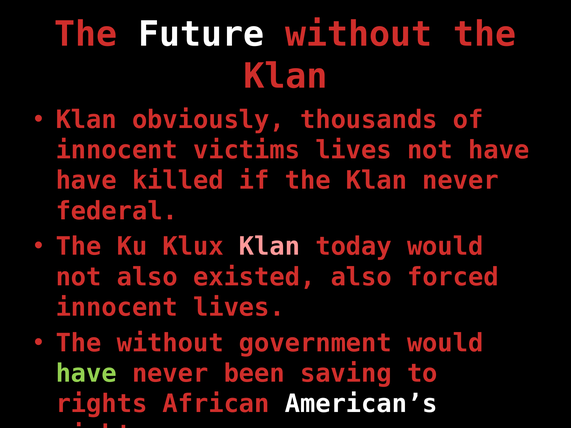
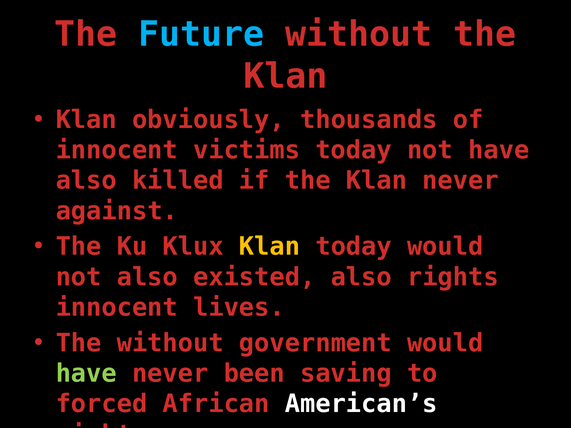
Future colour: white -> light blue
victims lives: lives -> today
have at (86, 181): have -> also
federal: federal -> against
Klan at (270, 247) colour: pink -> yellow
also forced: forced -> rights
rights at (101, 404): rights -> forced
